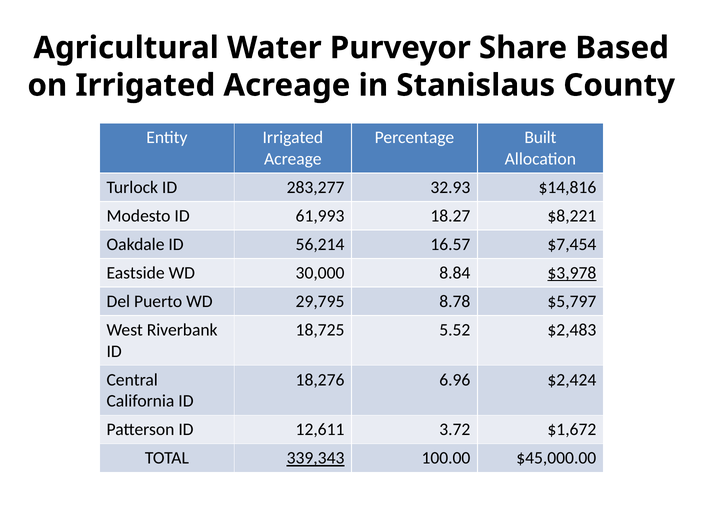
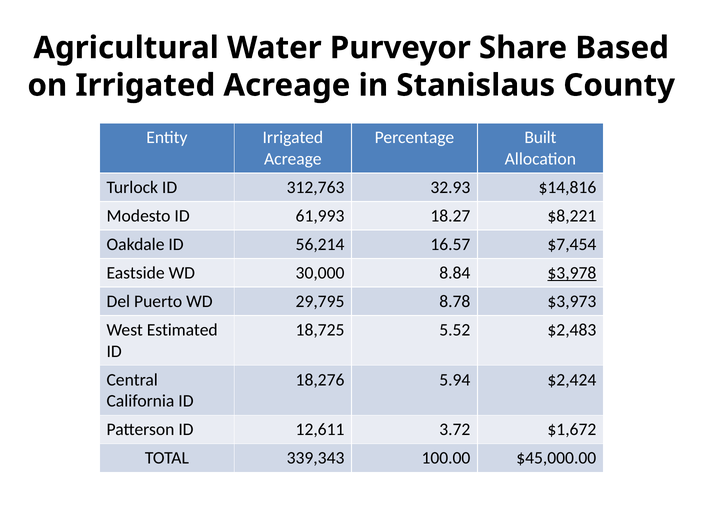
283,277: 283,277 -> 312,763
$5,797: $5,797 -> $3,973
Riverbank: Riverbank -> Estimated
6.96: 6.96 -> 5.94
339,343 underline: present -> none
